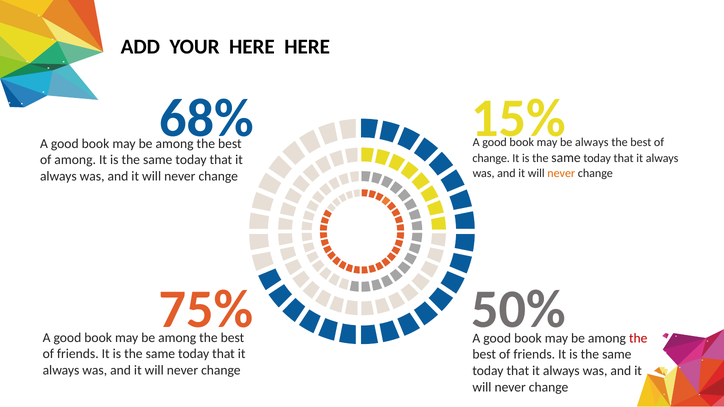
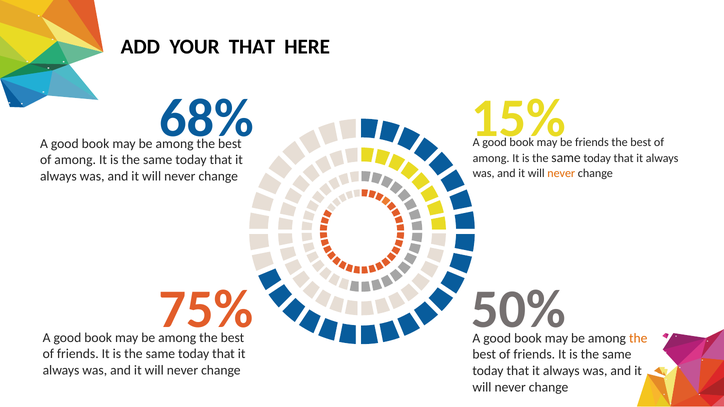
YOUR HERE: HERE -> THAT
always at (592, 142): always -> friends
change at (491, 158): change -> among
the at (638, 338) colour: red -> orange
